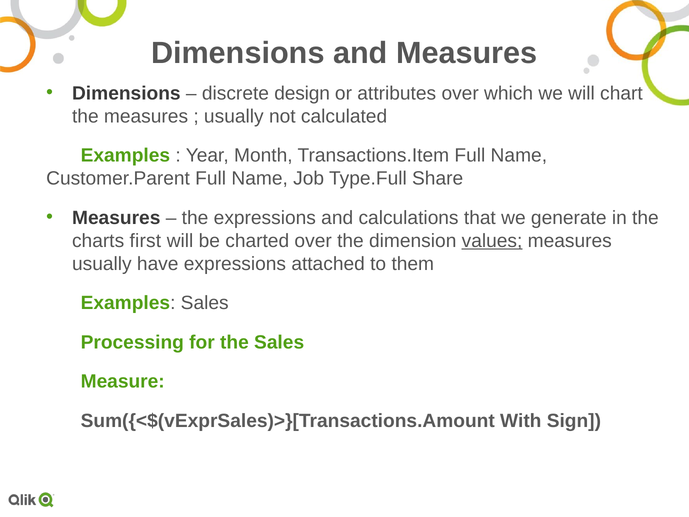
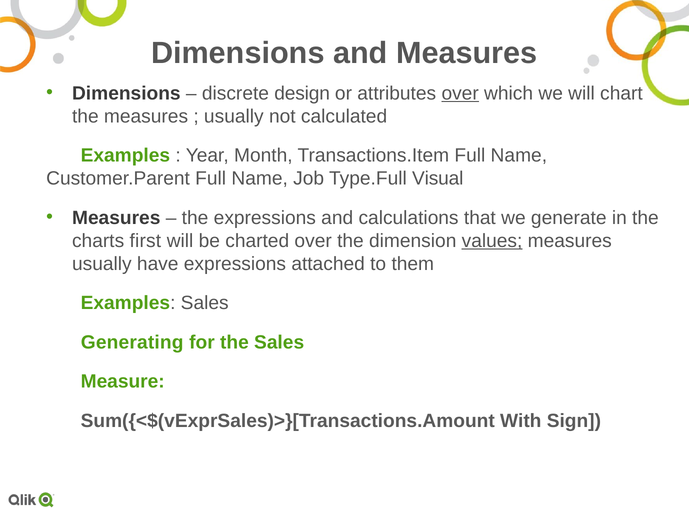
over at (460, 93) underline: none -> present
Share: Share -> Visual
Processing: Processing -> Generating
